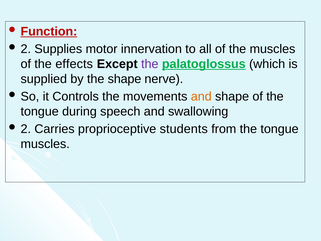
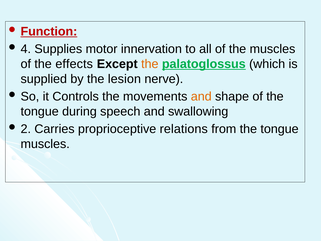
2 at (26, 49): 2 -> 4
the at (150, 64) colour: purple -> orange
the shape: shape -> lesion
students: students -> relations
